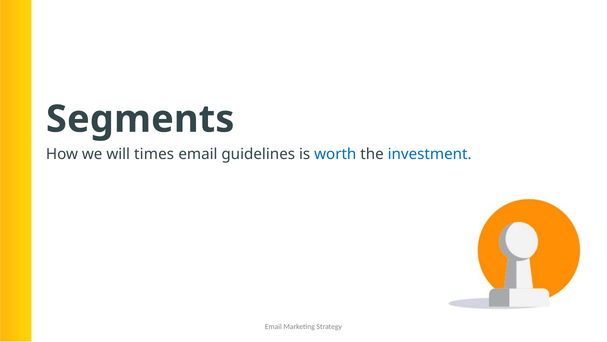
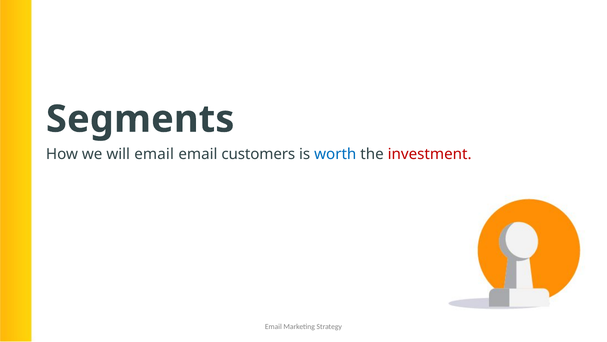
will times: times -> email
guidelines: guidelines -> customers
investment colour: blue -> red
